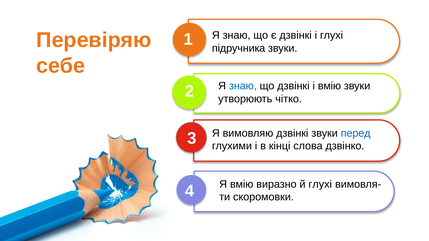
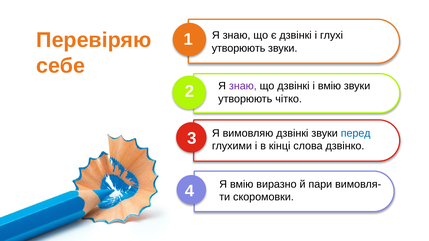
підручника at (239, 48): підручника -> утворюють
знаю at (243, 86) colour: blue -> purple
й глухі: глухі -> пари
